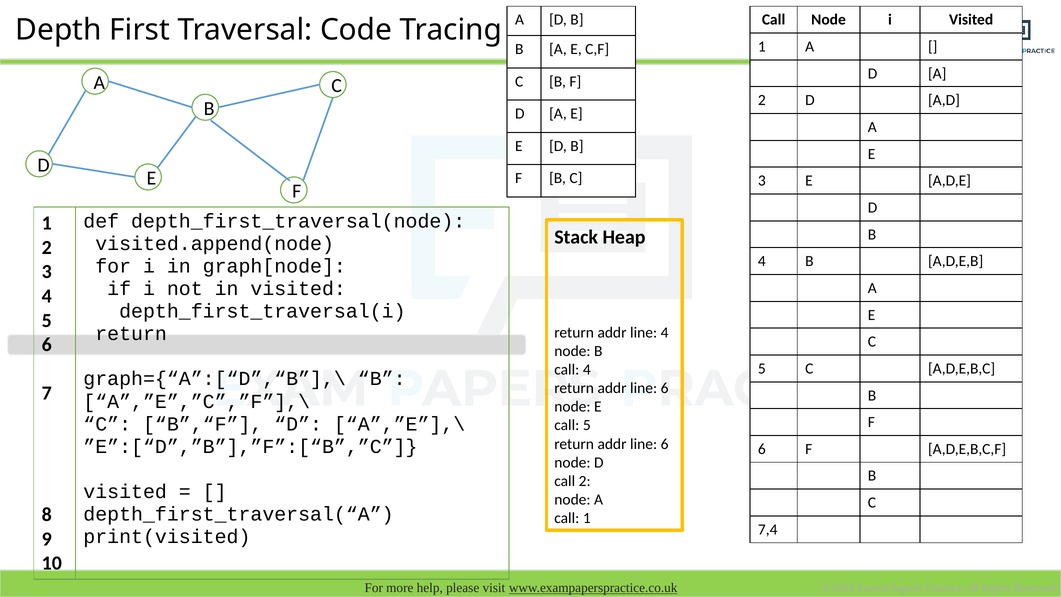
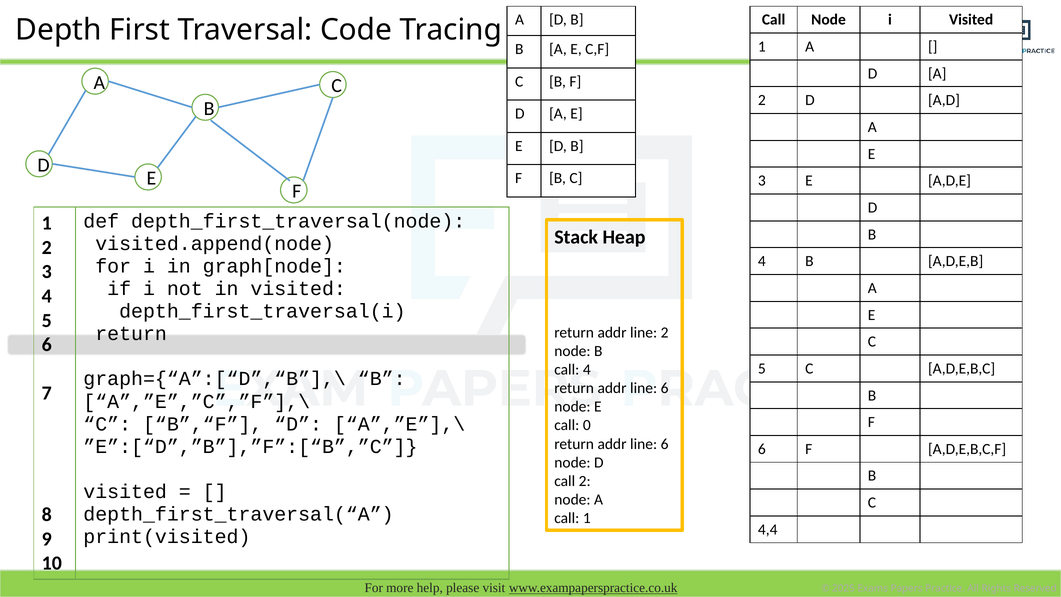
line 4: 4 -> 2
call 5: 5 -> 0
7,4: 7,4 -> 4,4
